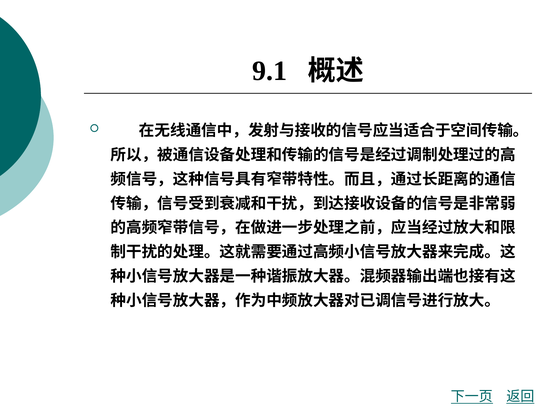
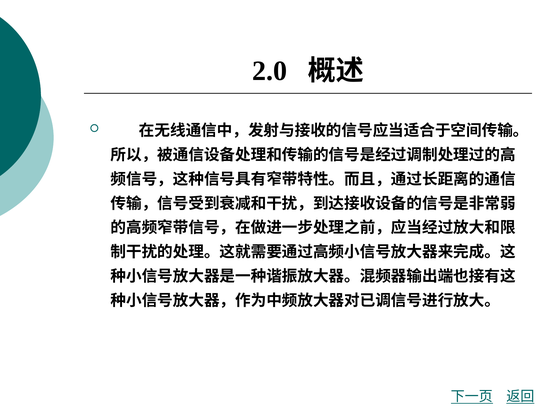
9.1: 9.1 -> 2.0
